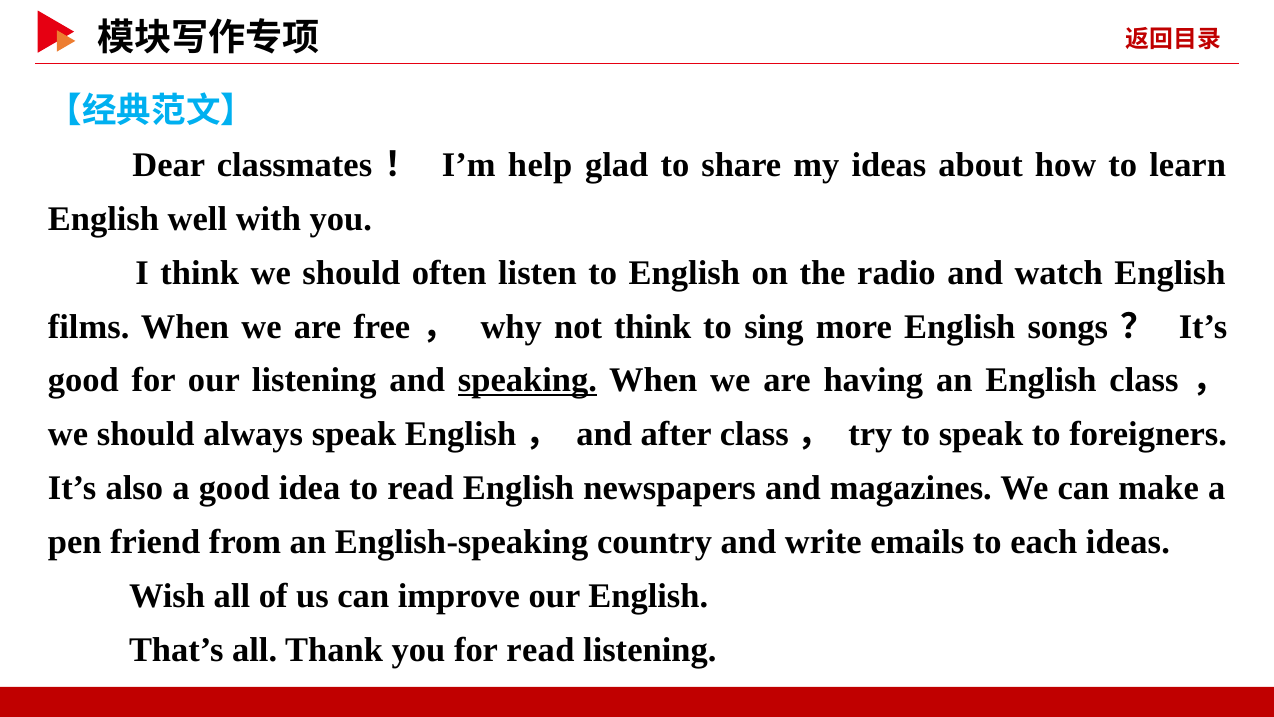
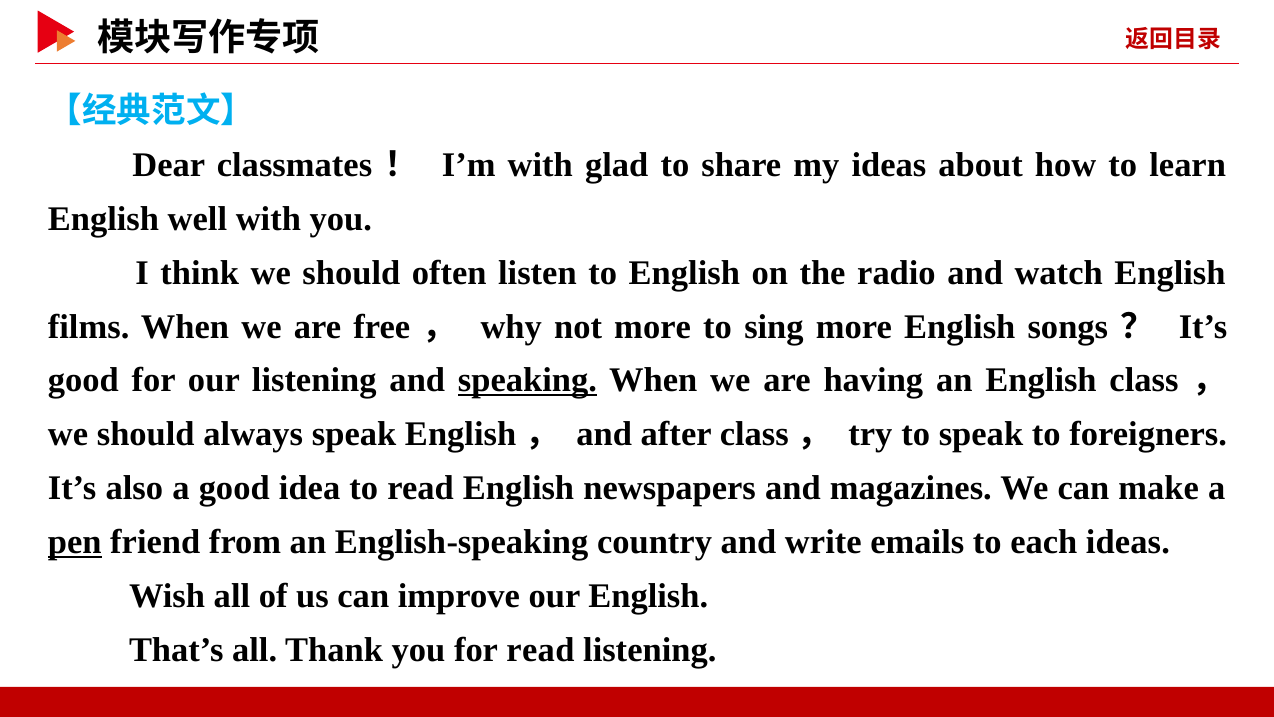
I’m help: help -> with
not think: think -> more
pen underline: none -> present
